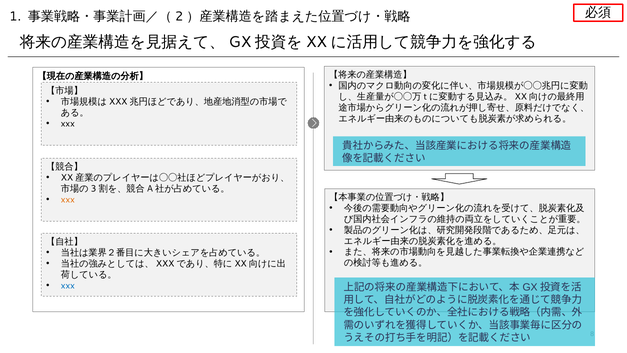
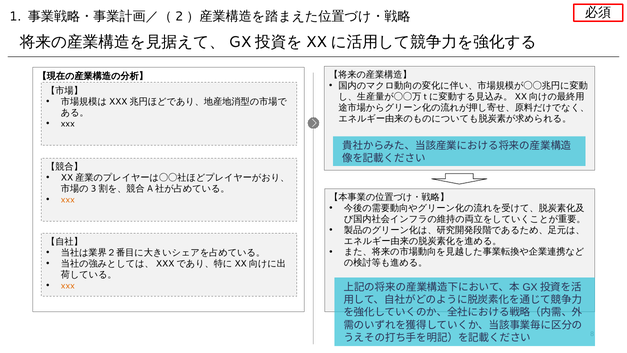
xxx at (68, 285) colour: blue -> orange
